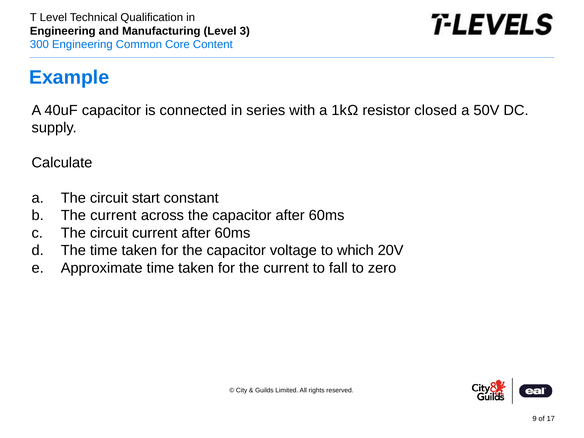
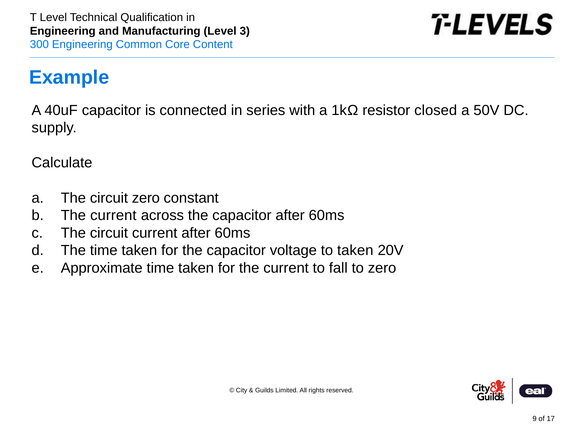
circuit start: start -> zero
to which: which -> taken
